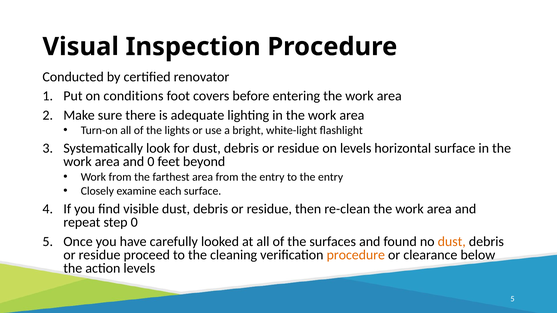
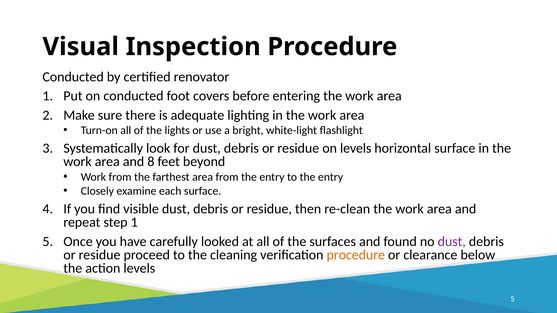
on conditions: conditions -> conducted
and 0: 0 -> 8
step 0: 0 -> 1
dust at (452, 242) colour: orange -> purple
